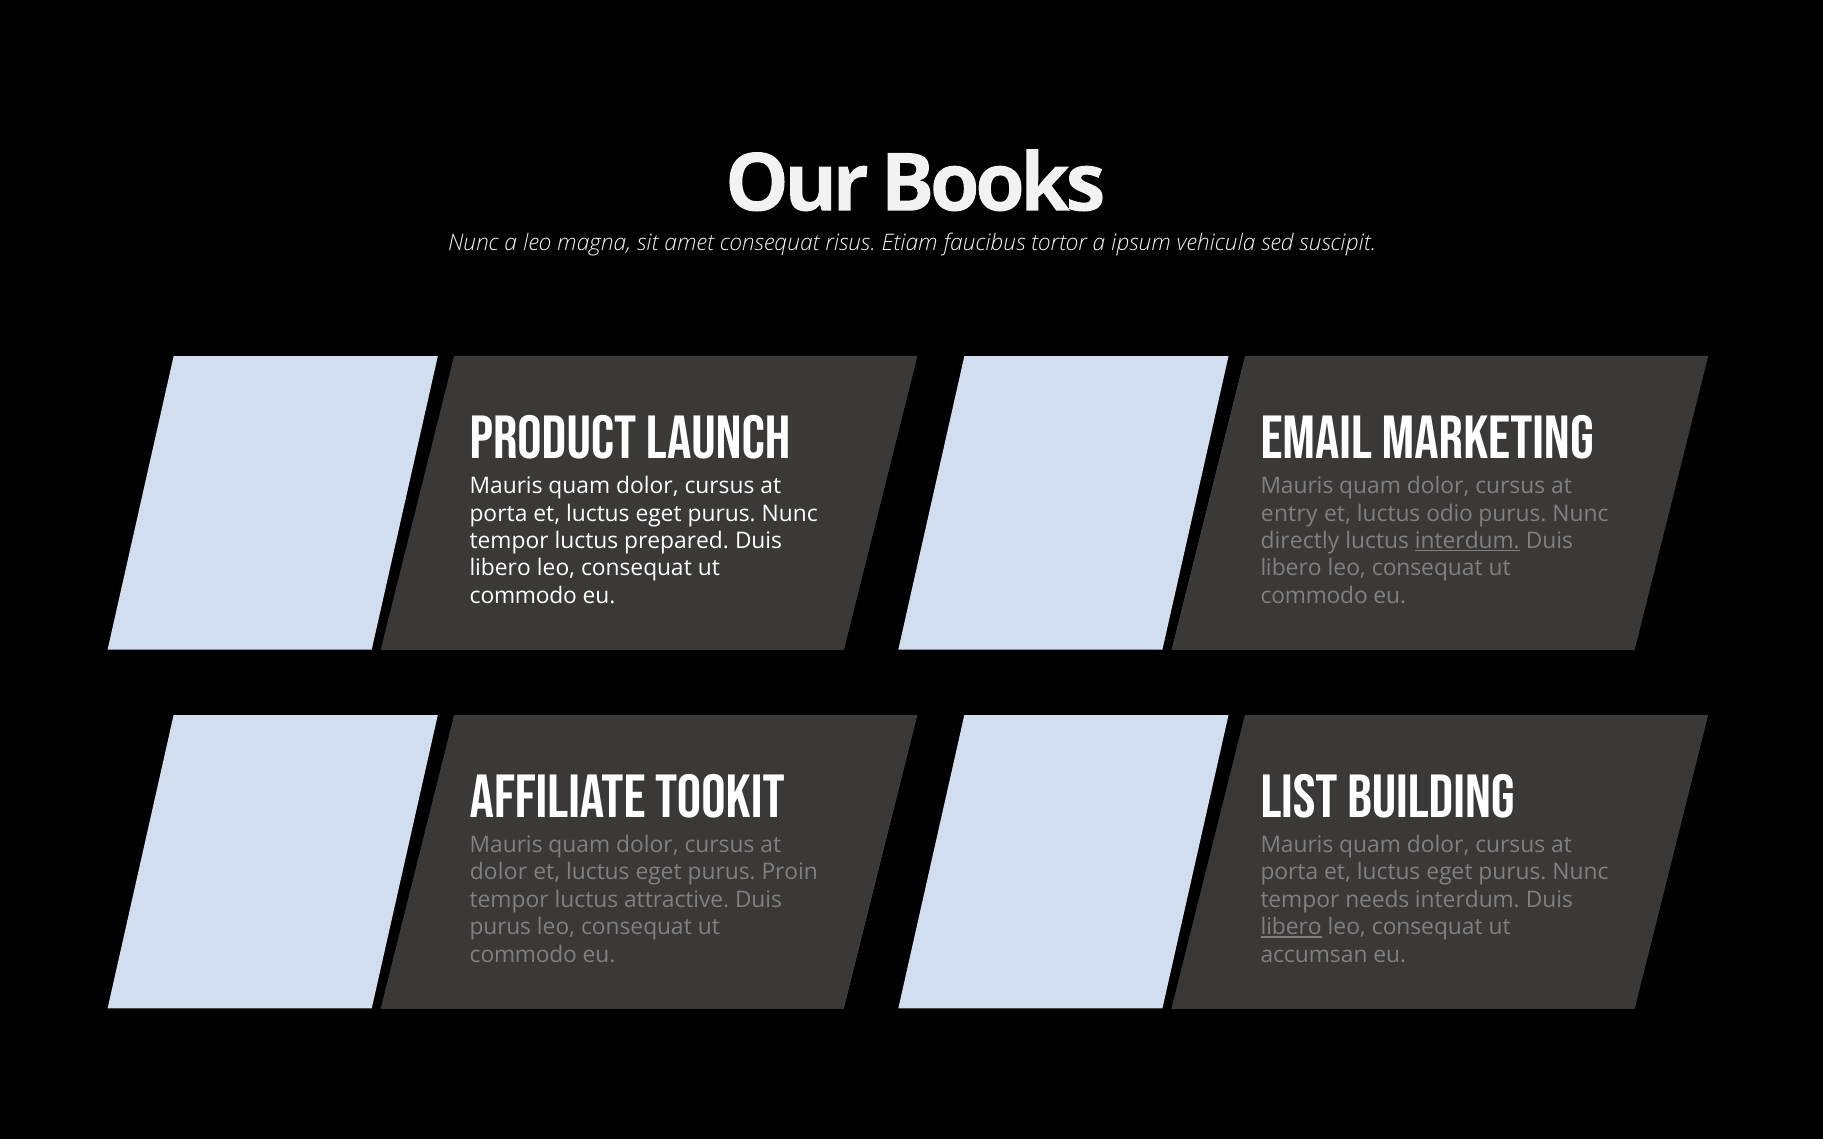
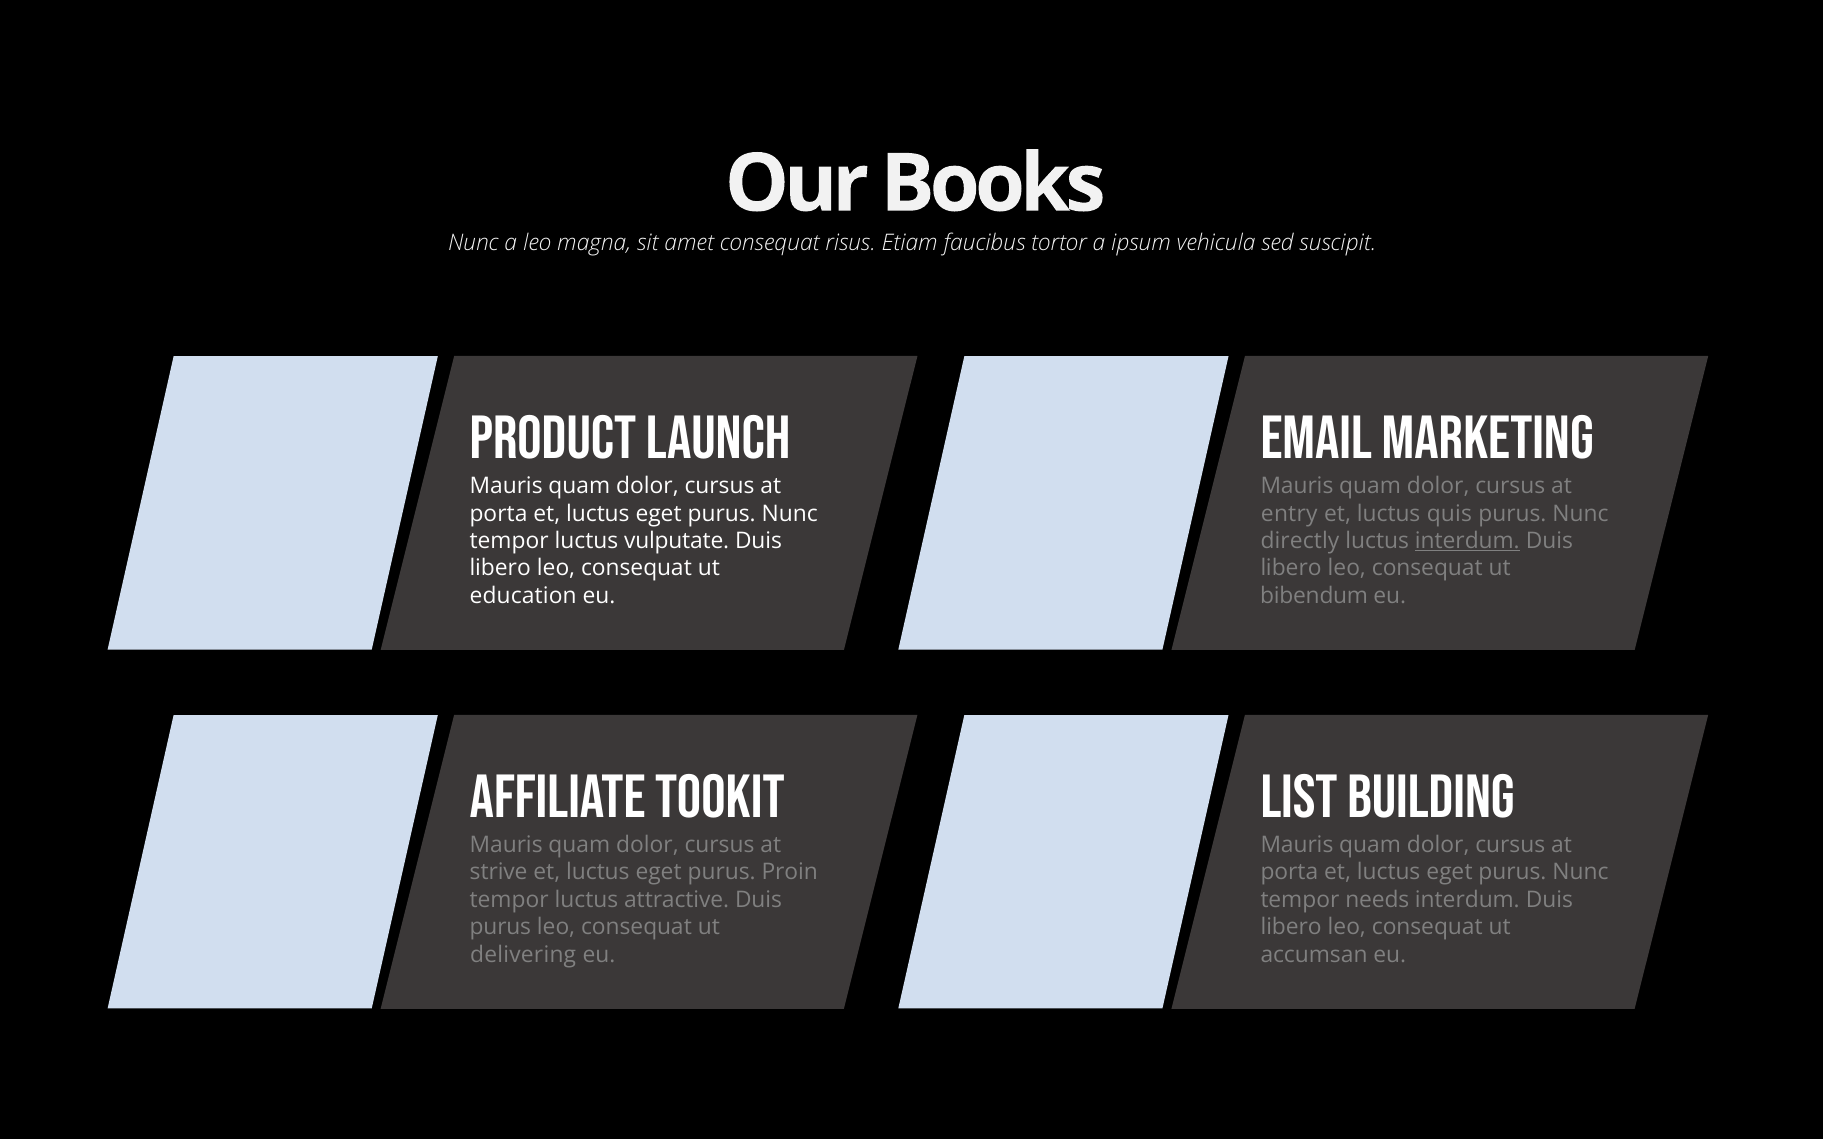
odio: odio -> quis
prepared: prepared -> vulputate
commodo at (523, 596): commodo -> education
commodo at (1314, 596): commodo -> bibendum
dolor at (498, 873): dolor -> strive
libero at (1291, 927) underline: present -> none
commodo at (523, 955): commodo -> delivering
